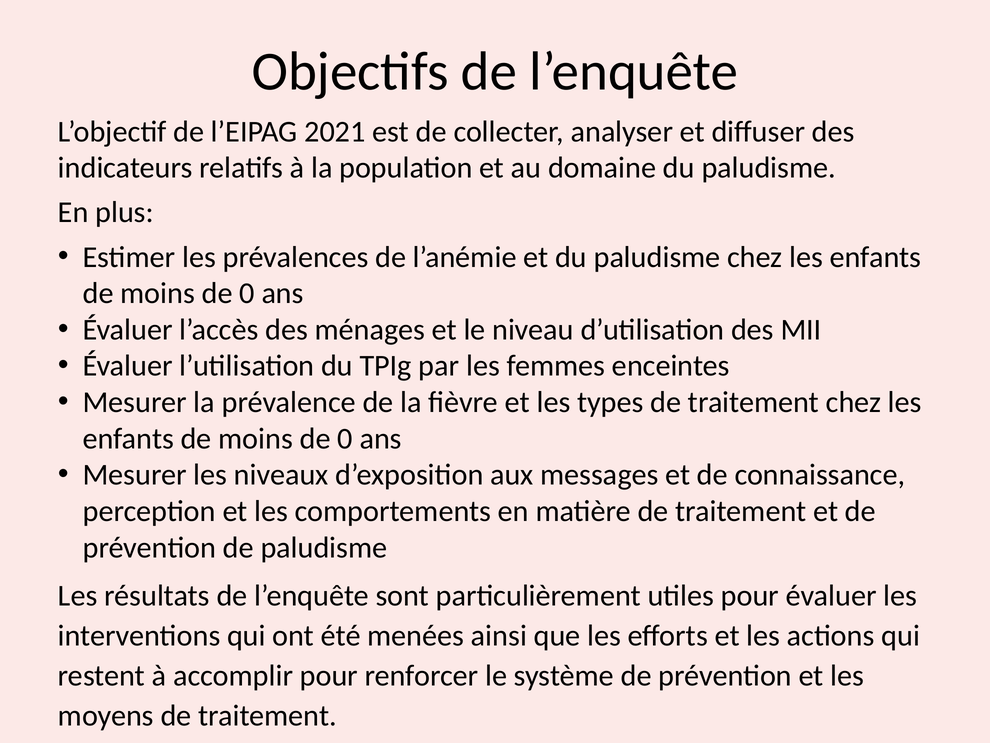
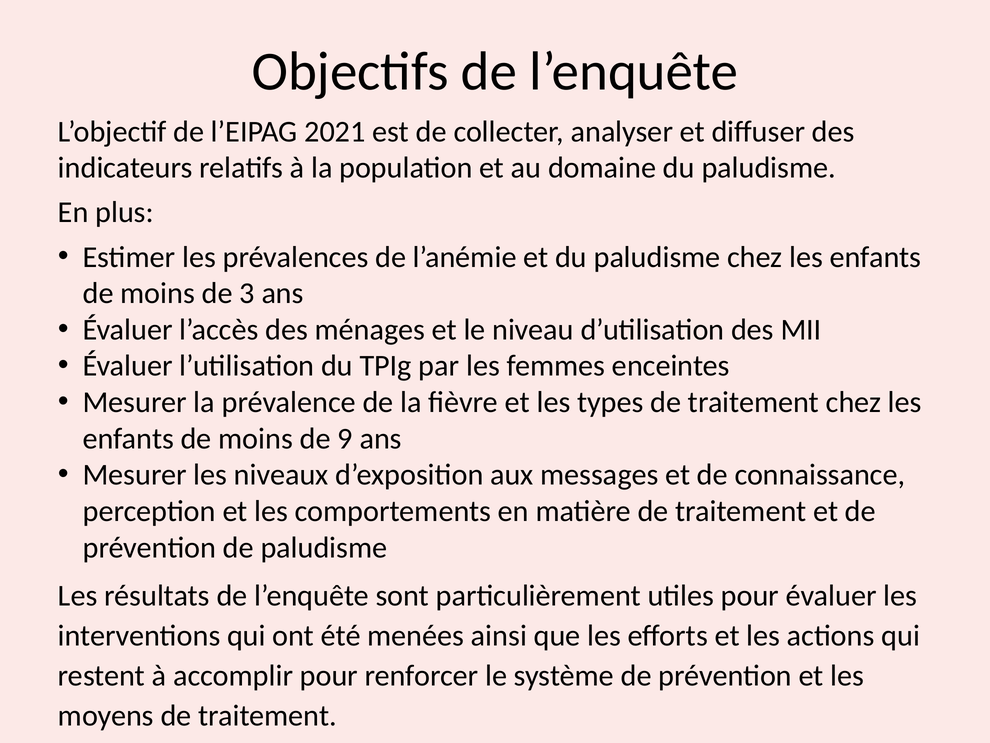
0 at (247, 293): 0 -> 3
0 at (345, 438): 0 -> 9
